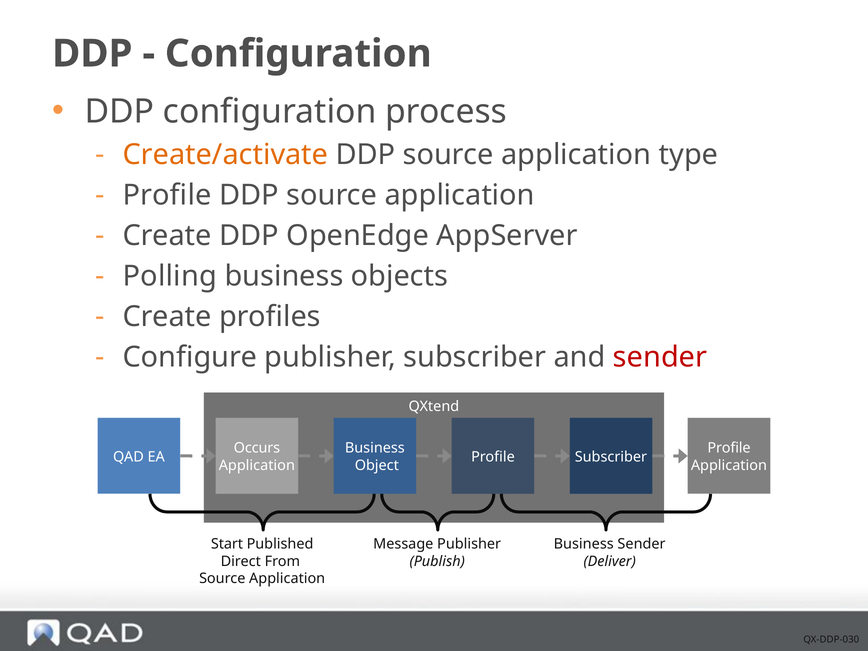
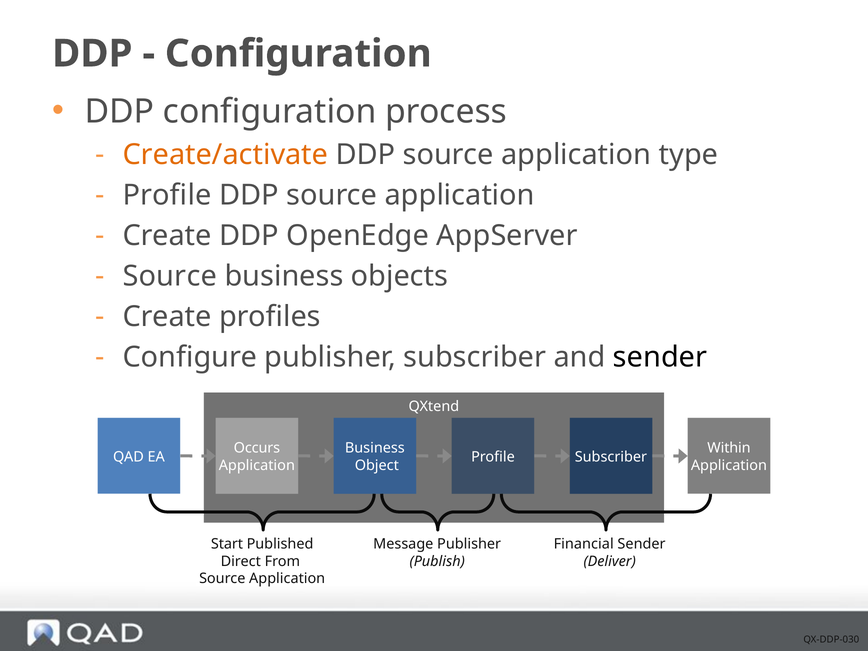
Polling at (170, 276): Polling -> Source
sender at (660, 357) colour: red -> black
Profile at (729, 448): Profile -> Within
Business at (584, 544): Business -> Financial
